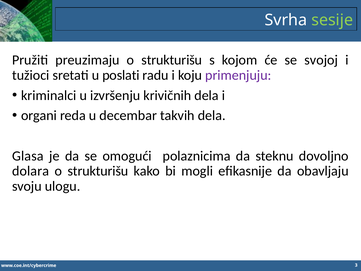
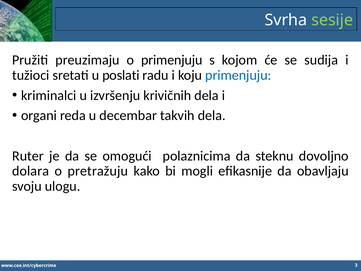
strukturišu at (172, 60): strukturišu -> primenjuju
svojoj: svojoj -> sudija
primenjuju at (238, 75) colour: purple -> blue
Glasa: Glasa -> Ruter
strukturišu at (98, 171): strukturišu -> pretražuju
